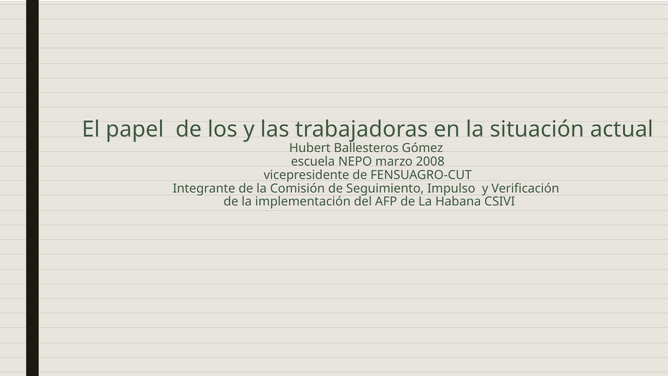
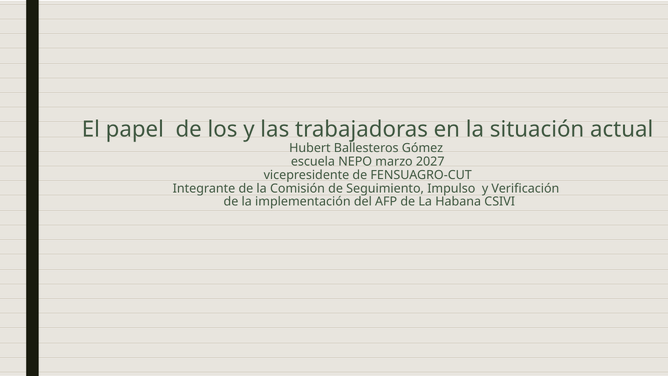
2008: 2008 -> 2027
